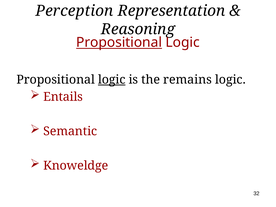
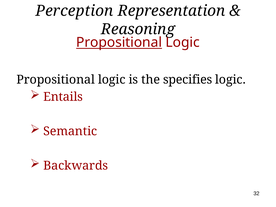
logic at (112, 80) underline: present -> none
remains: remains -> specifies
Knoweldge: Knoweldge -> Backwards
